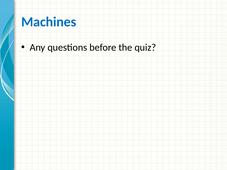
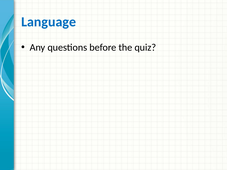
Machines: Machines -> Language
